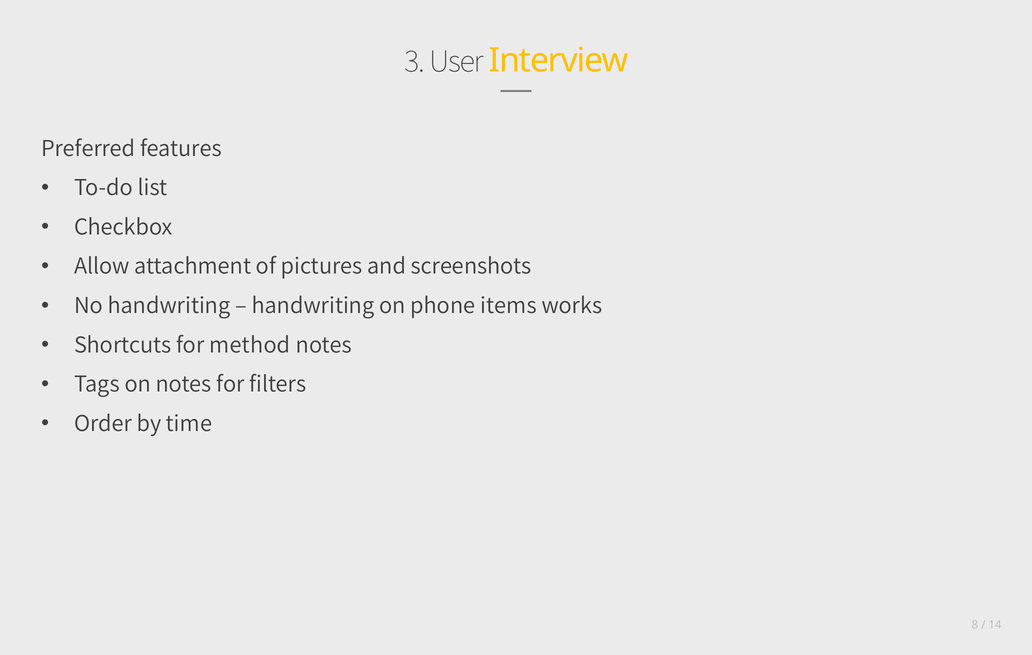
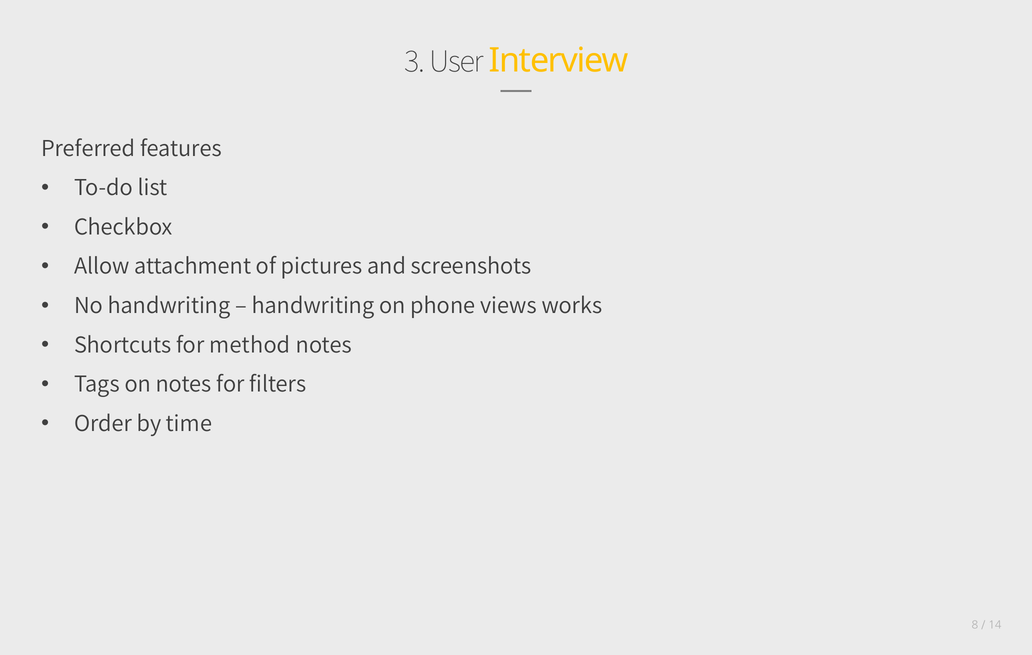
items: items -> views
